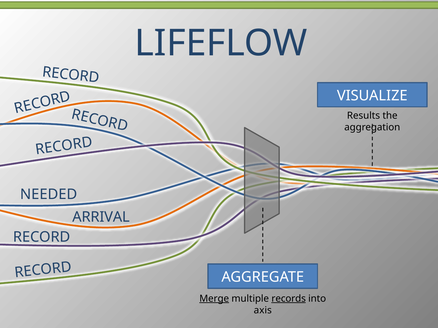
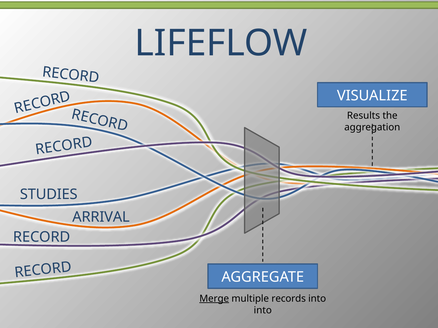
NEEDED: NEEDED -> STUDIES
records underline: present -> none
axis at (263, 311): axis -> into
